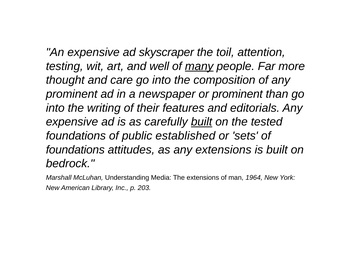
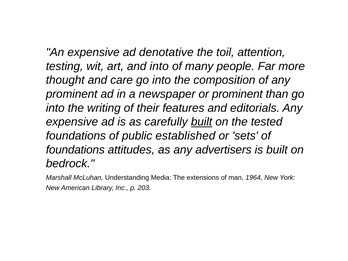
skyscraper: skyscraper -> denotative
and well: well -> into
many underline: present -> none
any extensions: extensions -> advertisers
